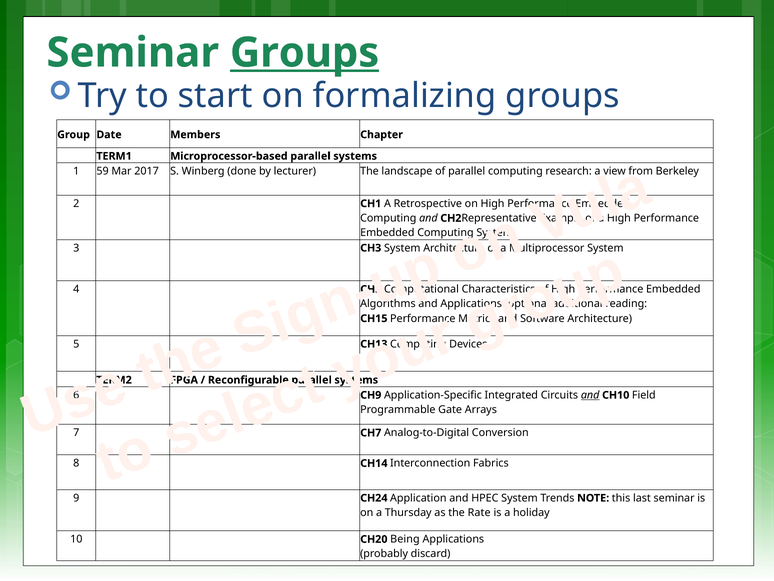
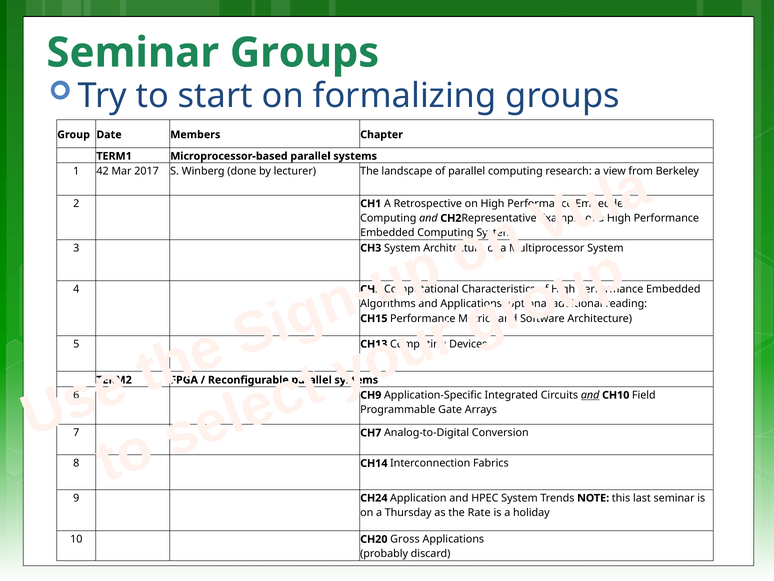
Groups at (305, 53) underline: present -> none
59: 59 -> 42
Being: Being -> Gross
